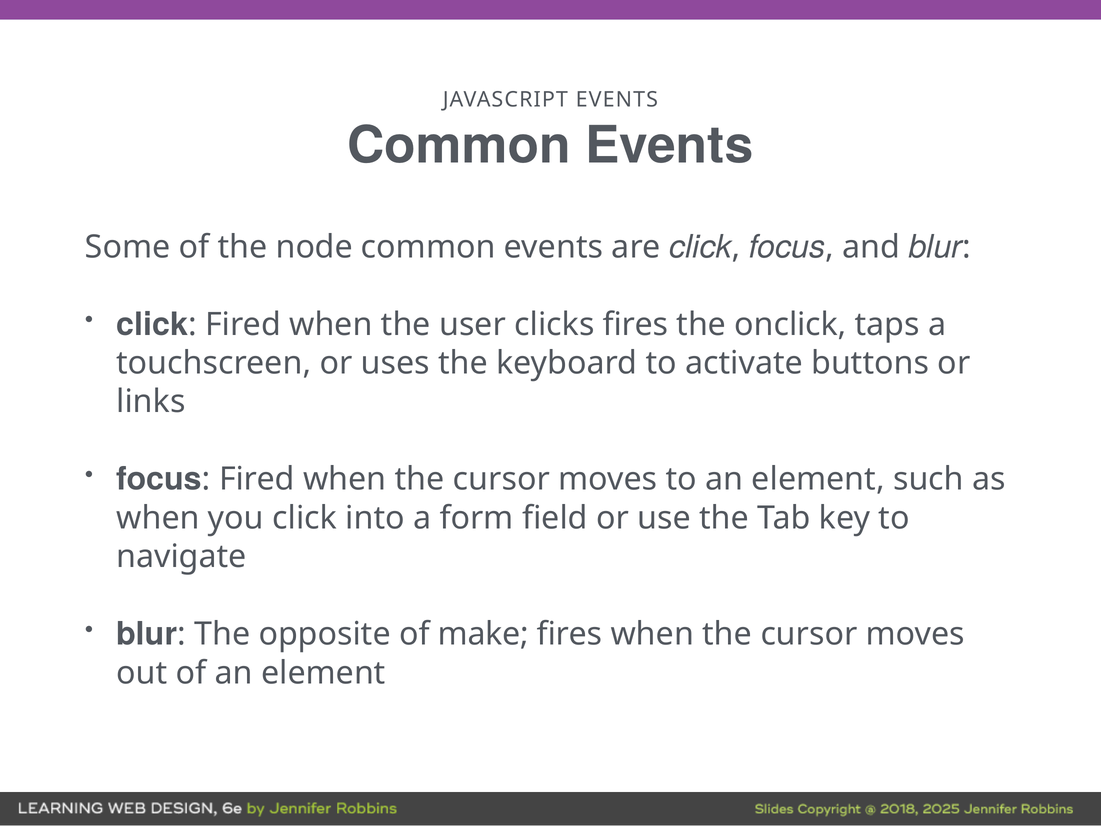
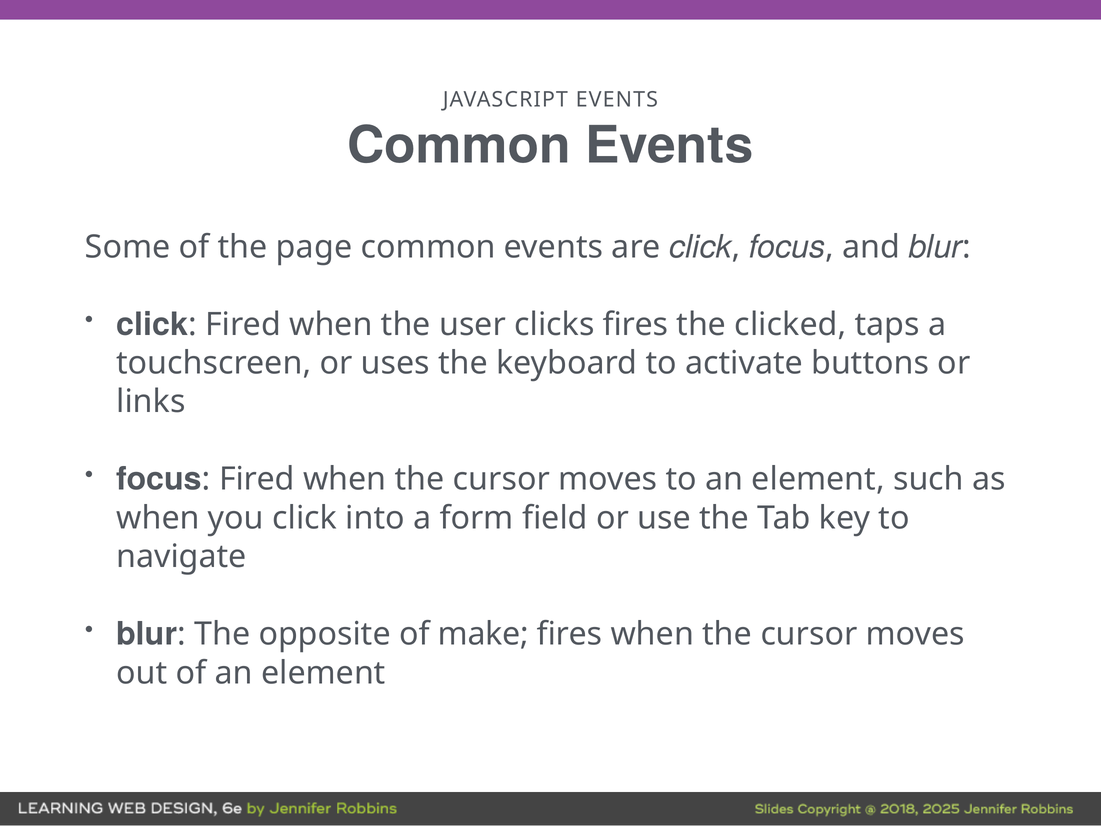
node: node -> page
onclick: onclick -> clicked
